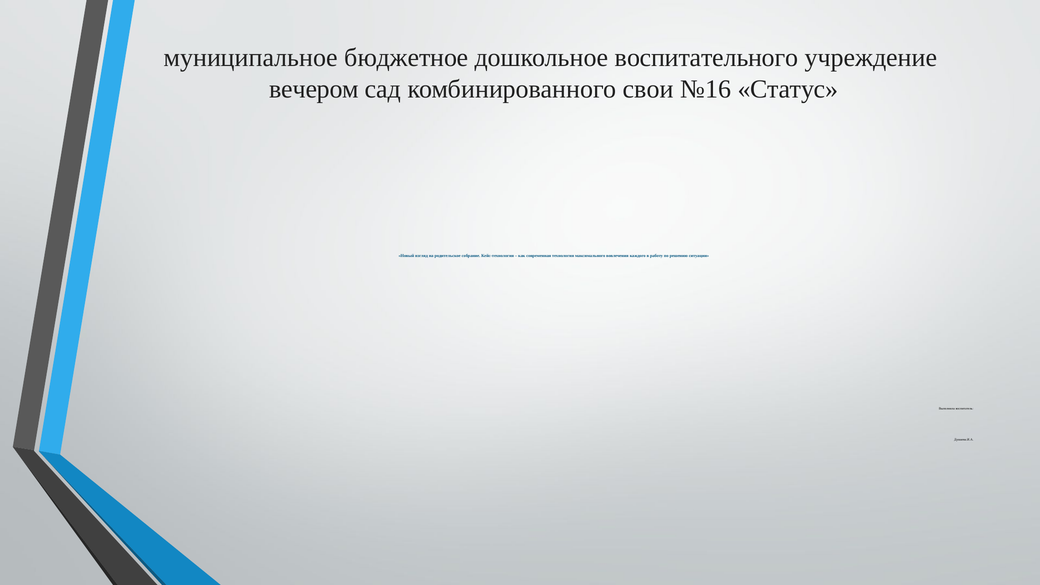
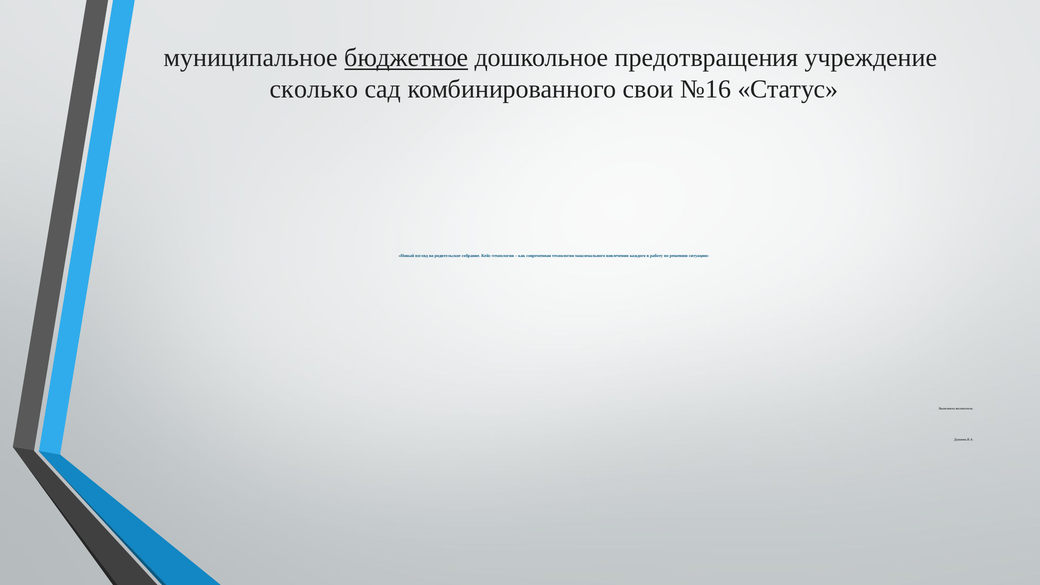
бюджетное underline: none -> present
воспитательного: воспитательного -> предотвращения
вечером: вечером -> сколько
